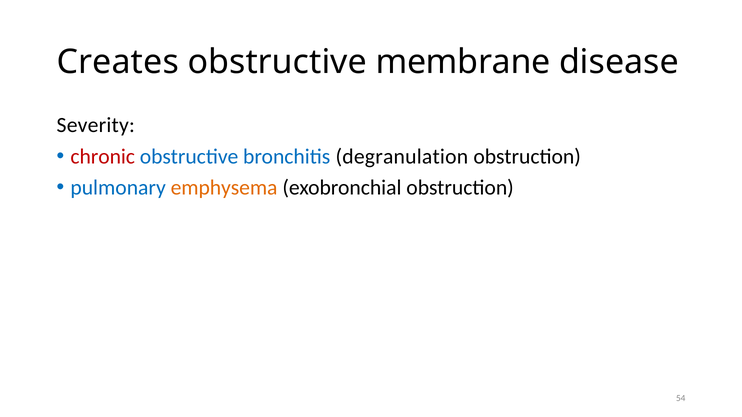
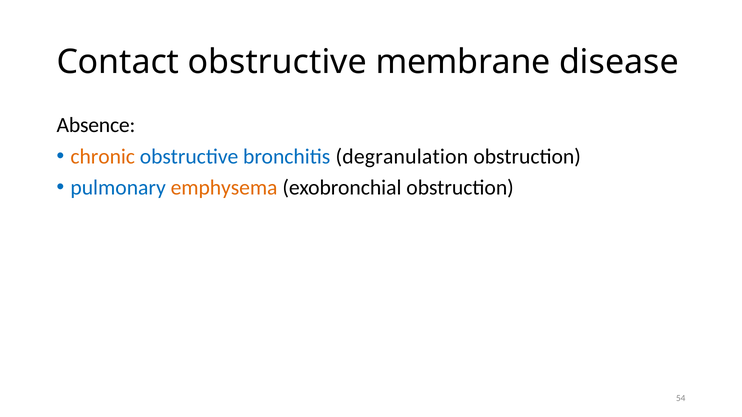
Creates: Creates -> Contact
Severity: Severity -> Absence
chronic colour: red -> orange
